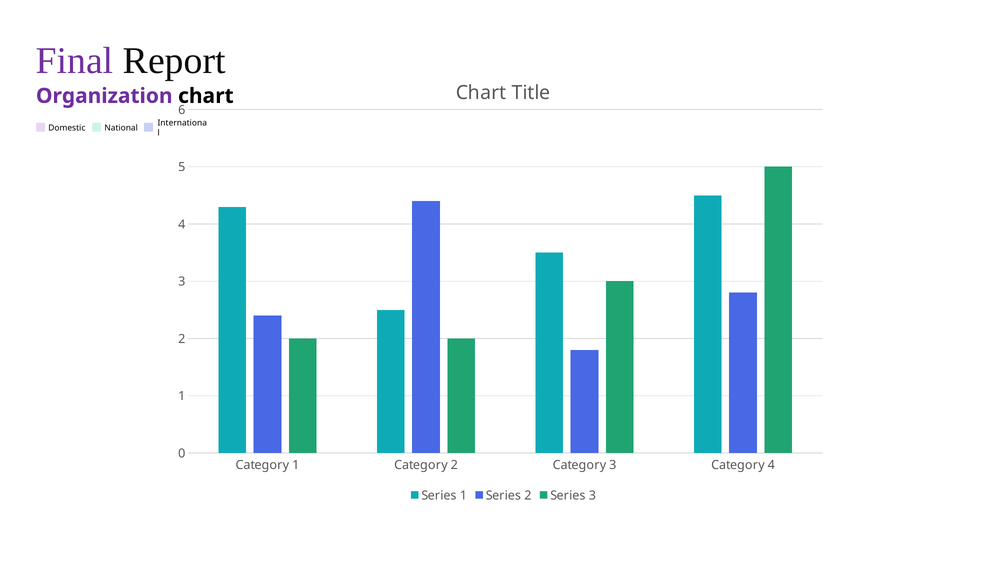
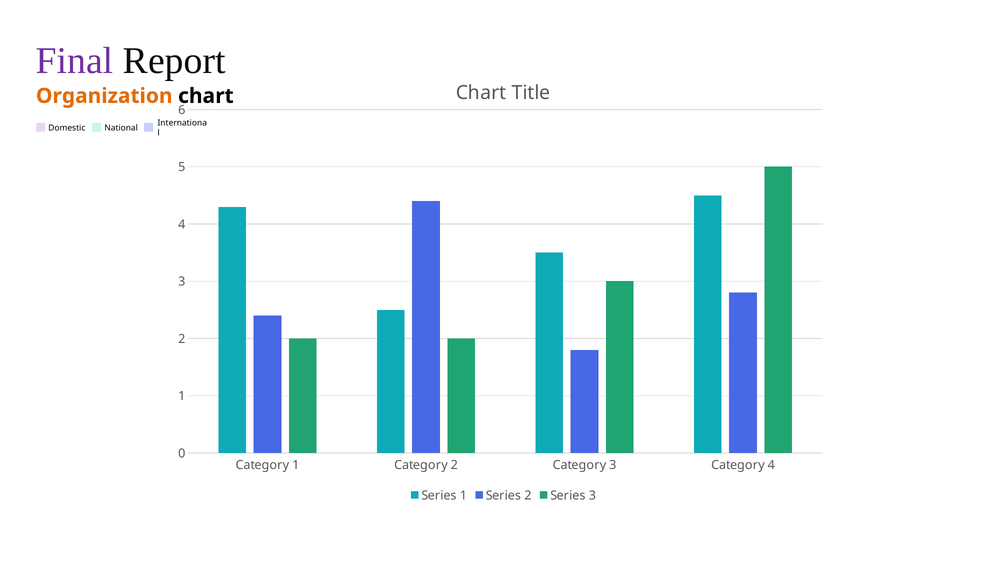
Organization colour: purple -> orange
